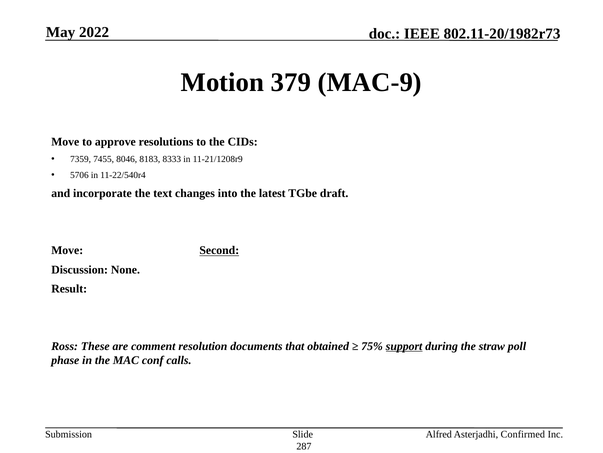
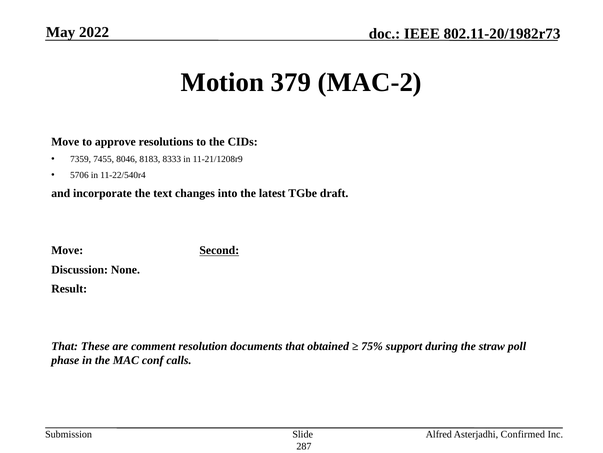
MAC-9: MAC-9 -> MAC-2
Ross at (65, 346): Ross -> That
support underline: present -> none
